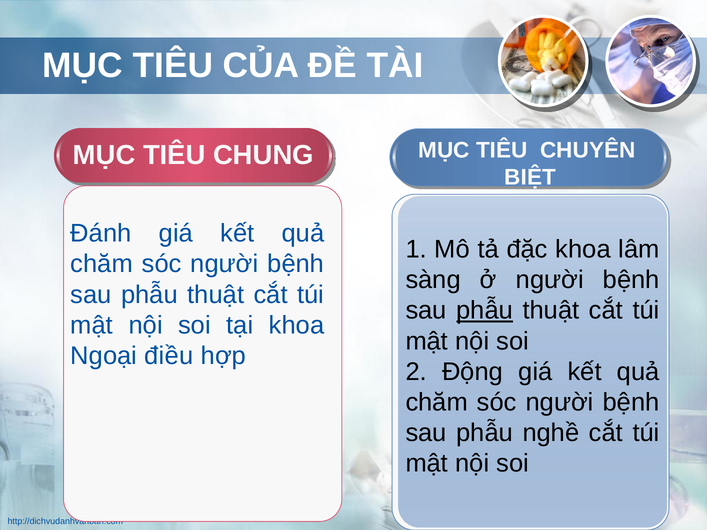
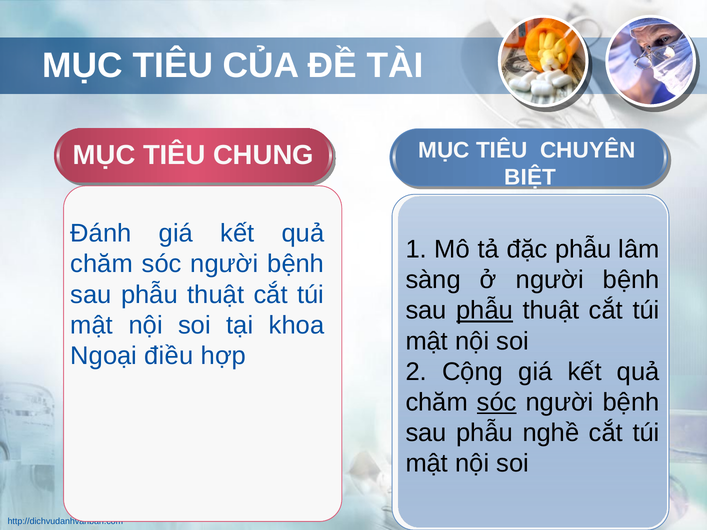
đặc khoa: khoa -> phẫu
Động: Động -> Cộng
sóc at (497, 403) underline: none -> present
